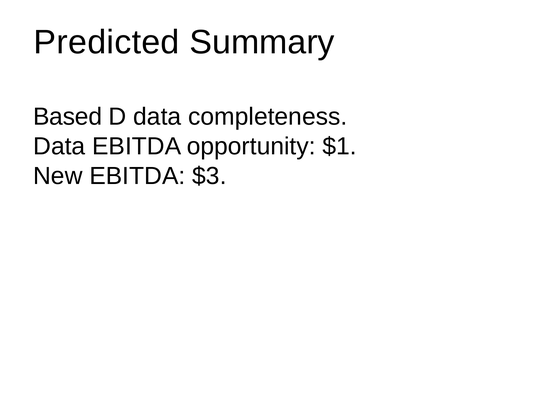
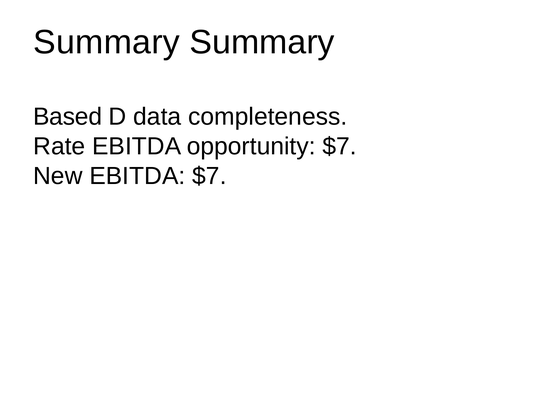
Predicted at (107, 42): Predicted -> Summary
Data at (59, 146): Data -> Rate
opportunity $1: $1 -> $7
EBITDA $3: $3 -> $7
